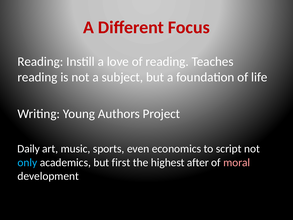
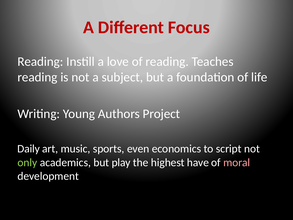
only colour: light blue -> light green
first: first -> play
after: after -> have
